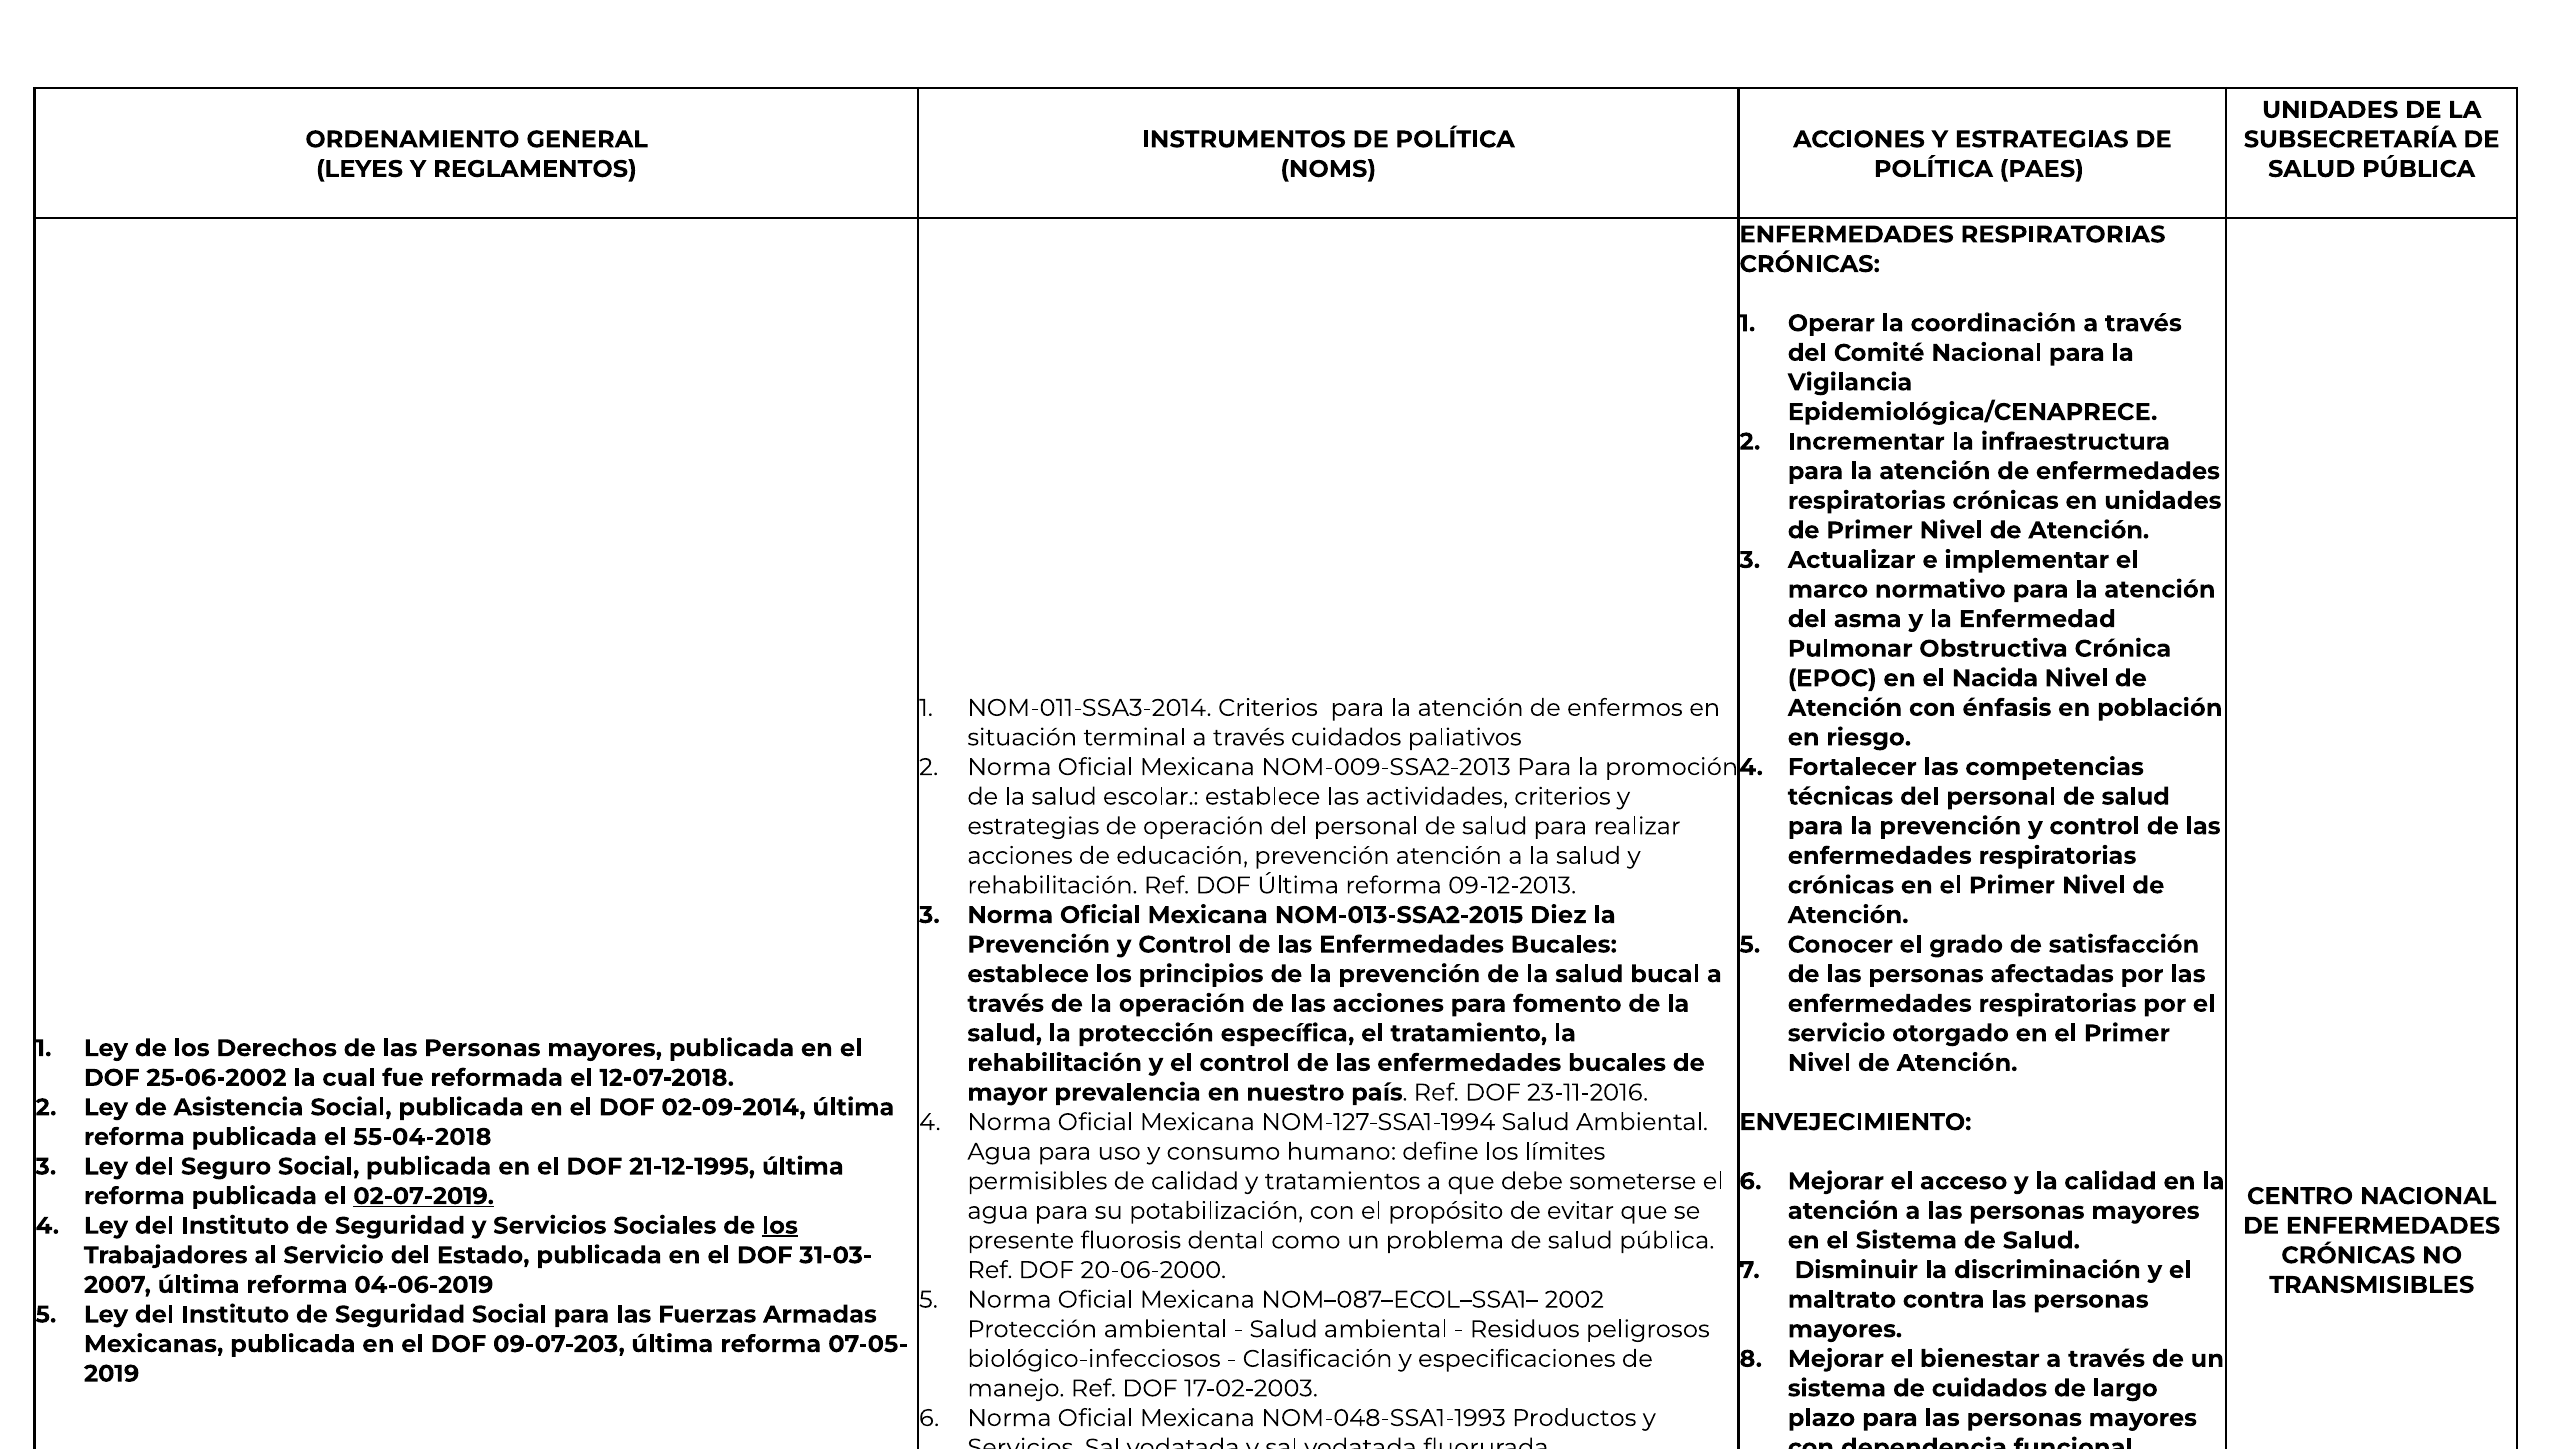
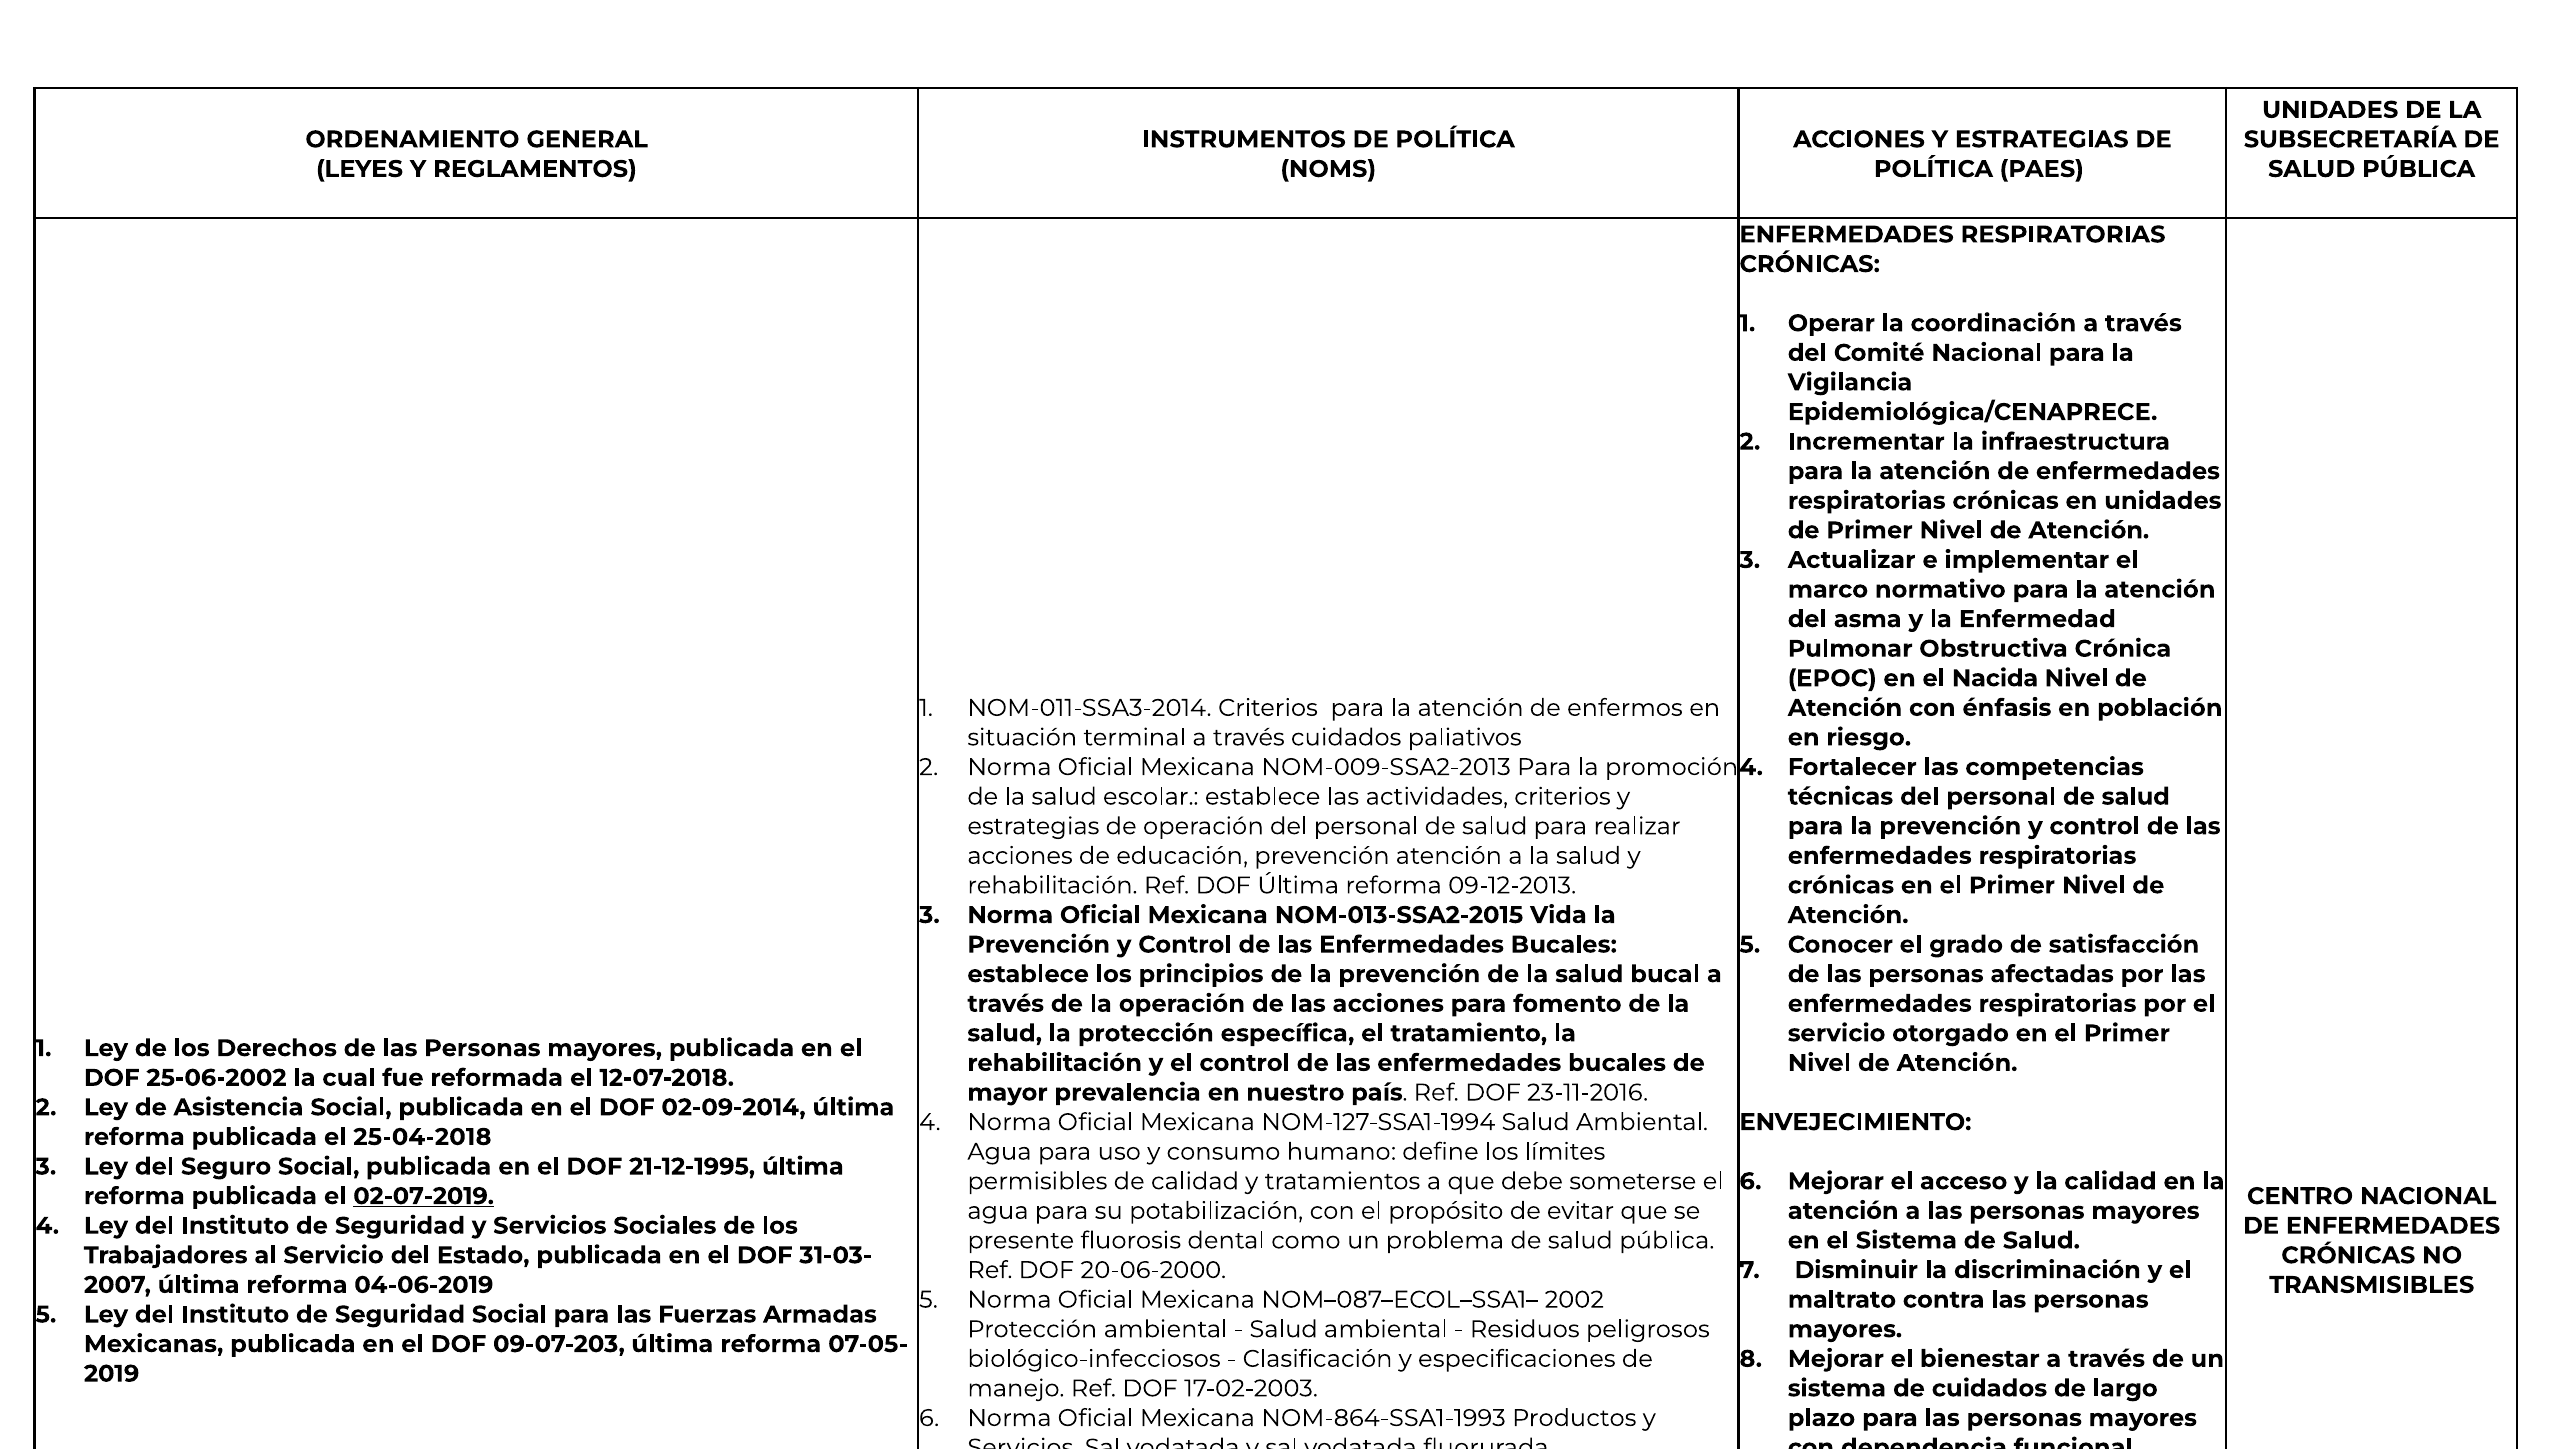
Diez: Diez -> Vida
55-04-2018: 55-04-2018 -> 25-04-2018
los at (780, 1226) underline: present -> none
NOM-048-SSA1-1993: NOM-048-SSA1-1993 -> NOM-864-SSA1-1993
